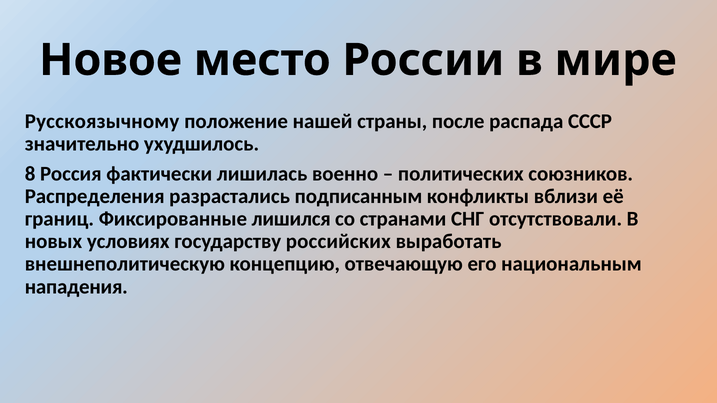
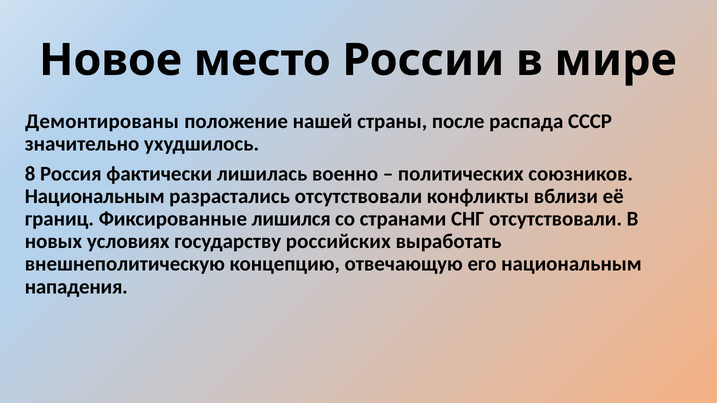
Русскоязычному: Русскоязычному -> Демонтированы
Распределения at (95, 196): Распределения -> Национальным
разрастались подписанным: подписанным -> отсутствовали
